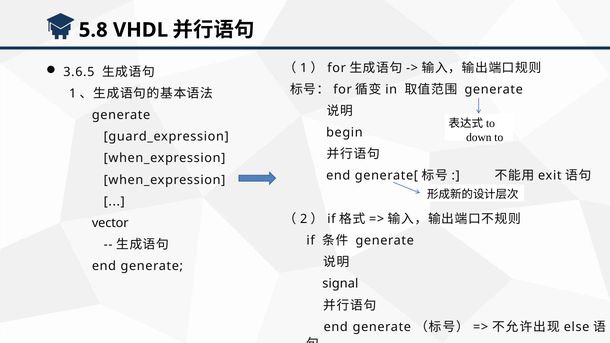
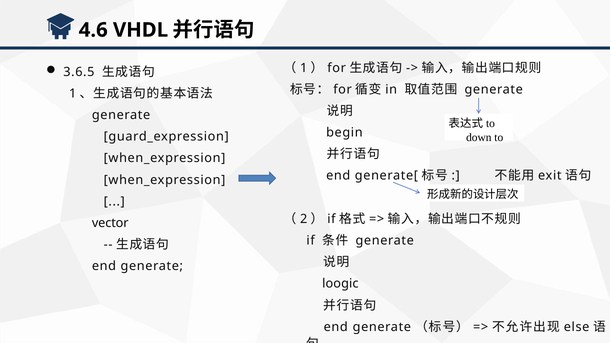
5.8: 5.8 -> 4.6
signal: signal -> loogic
